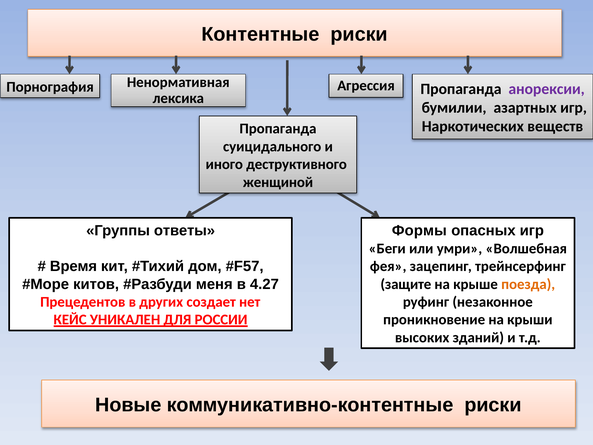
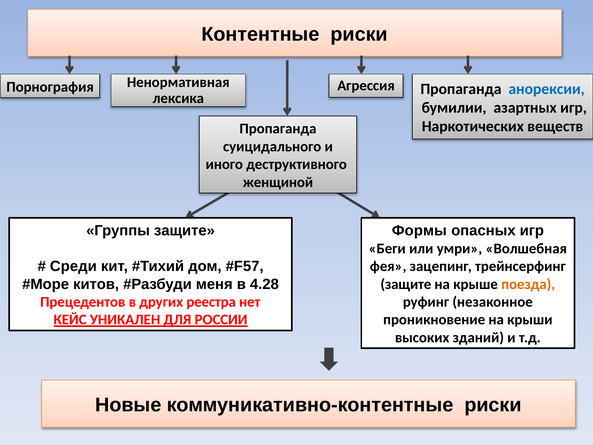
анорексии colour: purple -> blue
Группы ответы: ответы -> защите
Время: Время -> Среди
4.27: 4.27 -> 4.28
создает: создает -> реестра
